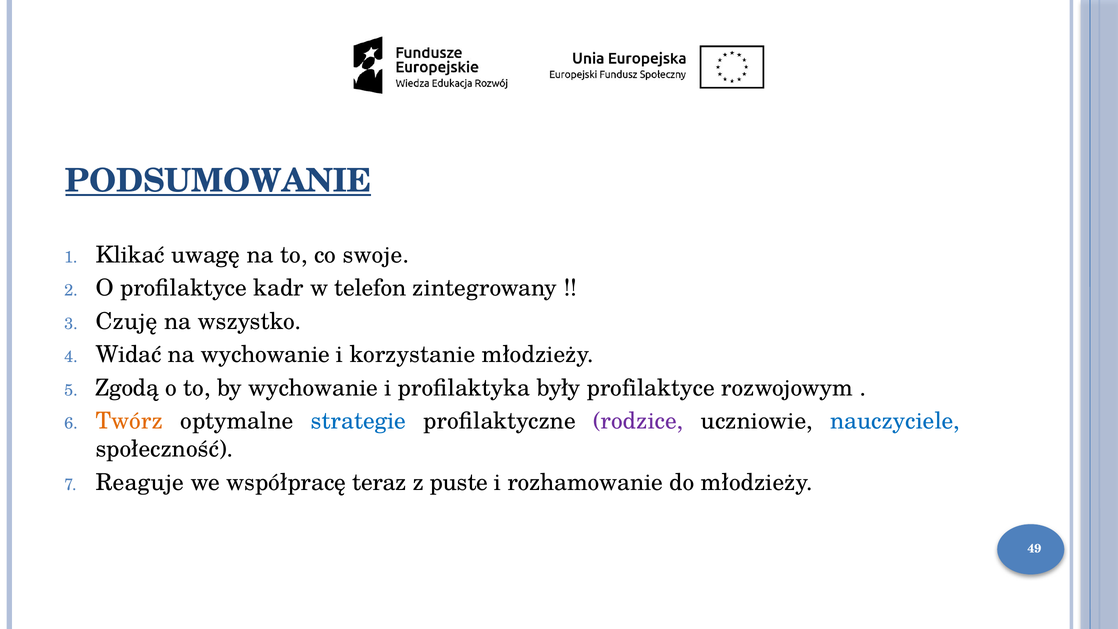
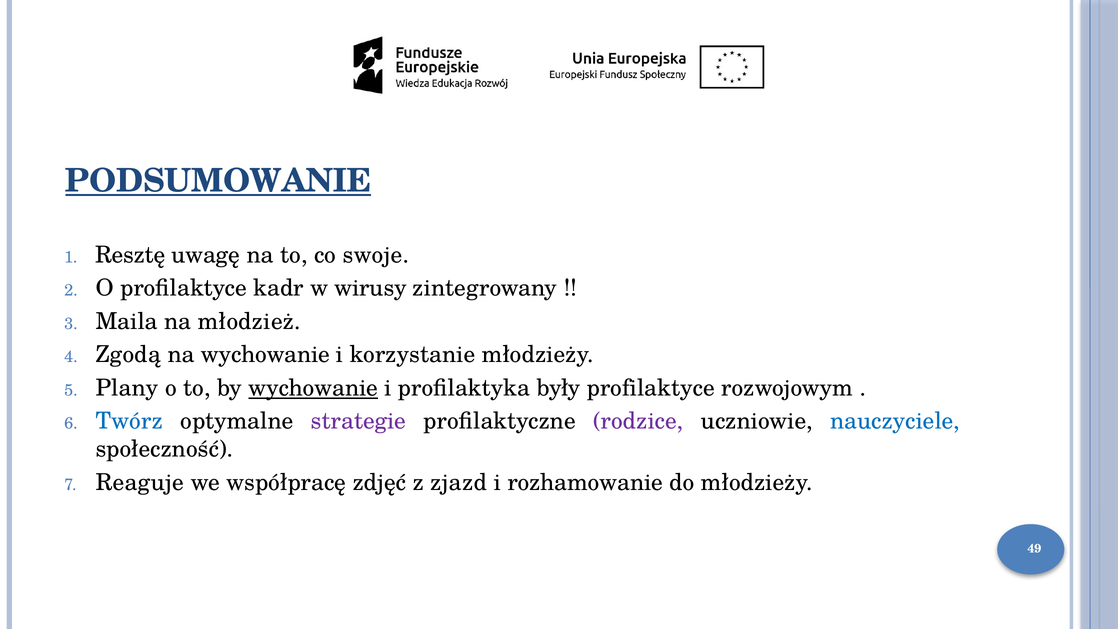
Klikać: Klikać -> Resztę
telefon: telefon -> wirusy
Czuję: Czuję -> Maila
wszystko: wszystko -> młodzież
Widać: Widać -> Zgodą
Zgodą: Zgodą -> Plany
wychowanie at (313, 388) underline: none -> present
Twórz colour: orange -> blue
strategie colour: blue -> purple
teraz: teraz -> zdjęć
puste: puste -> zjazd
